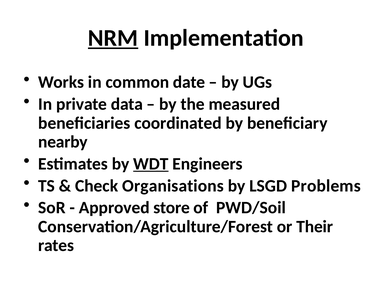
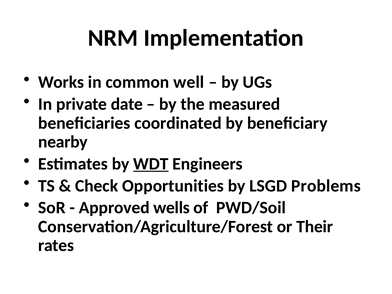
NRM underline: present -> none
date: date -> well
data: data -> date
Organisations: Organisations -> Opportunities
store: store -> wells
